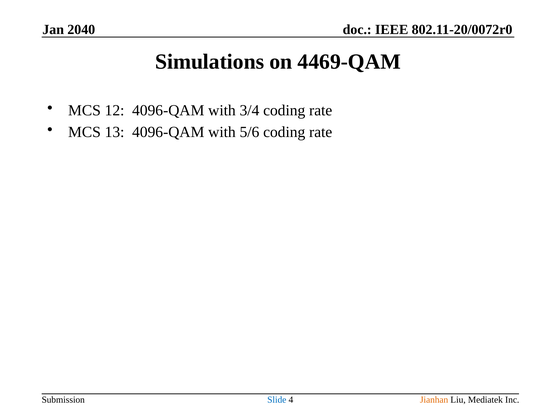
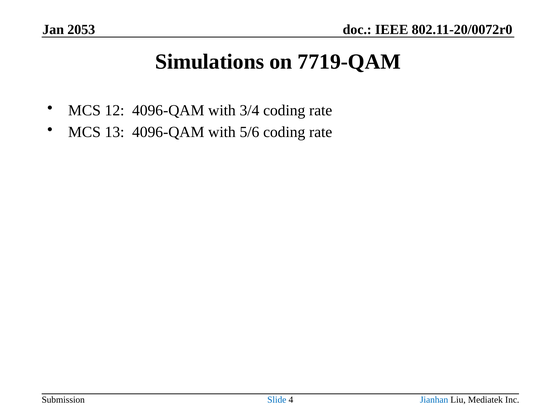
2040: 2040 -> 2053
4469-QAM: 4469-QAM -> 7719-QAM
Jianhan colour: orange -> blue
